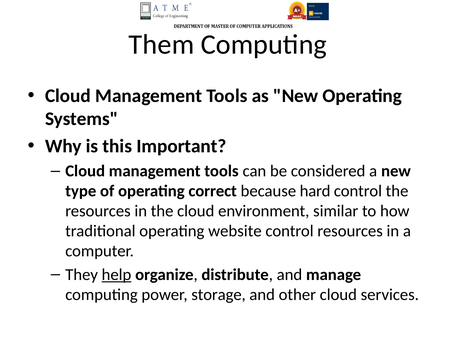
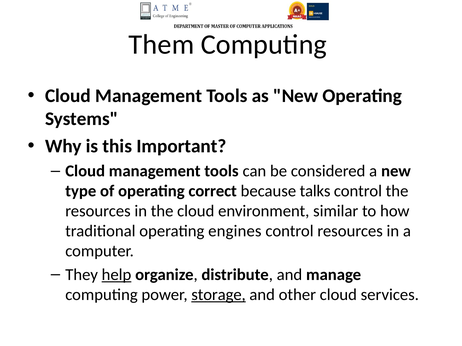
hard: hard -> talks
website: website -> engines
storage underline: none -> present
